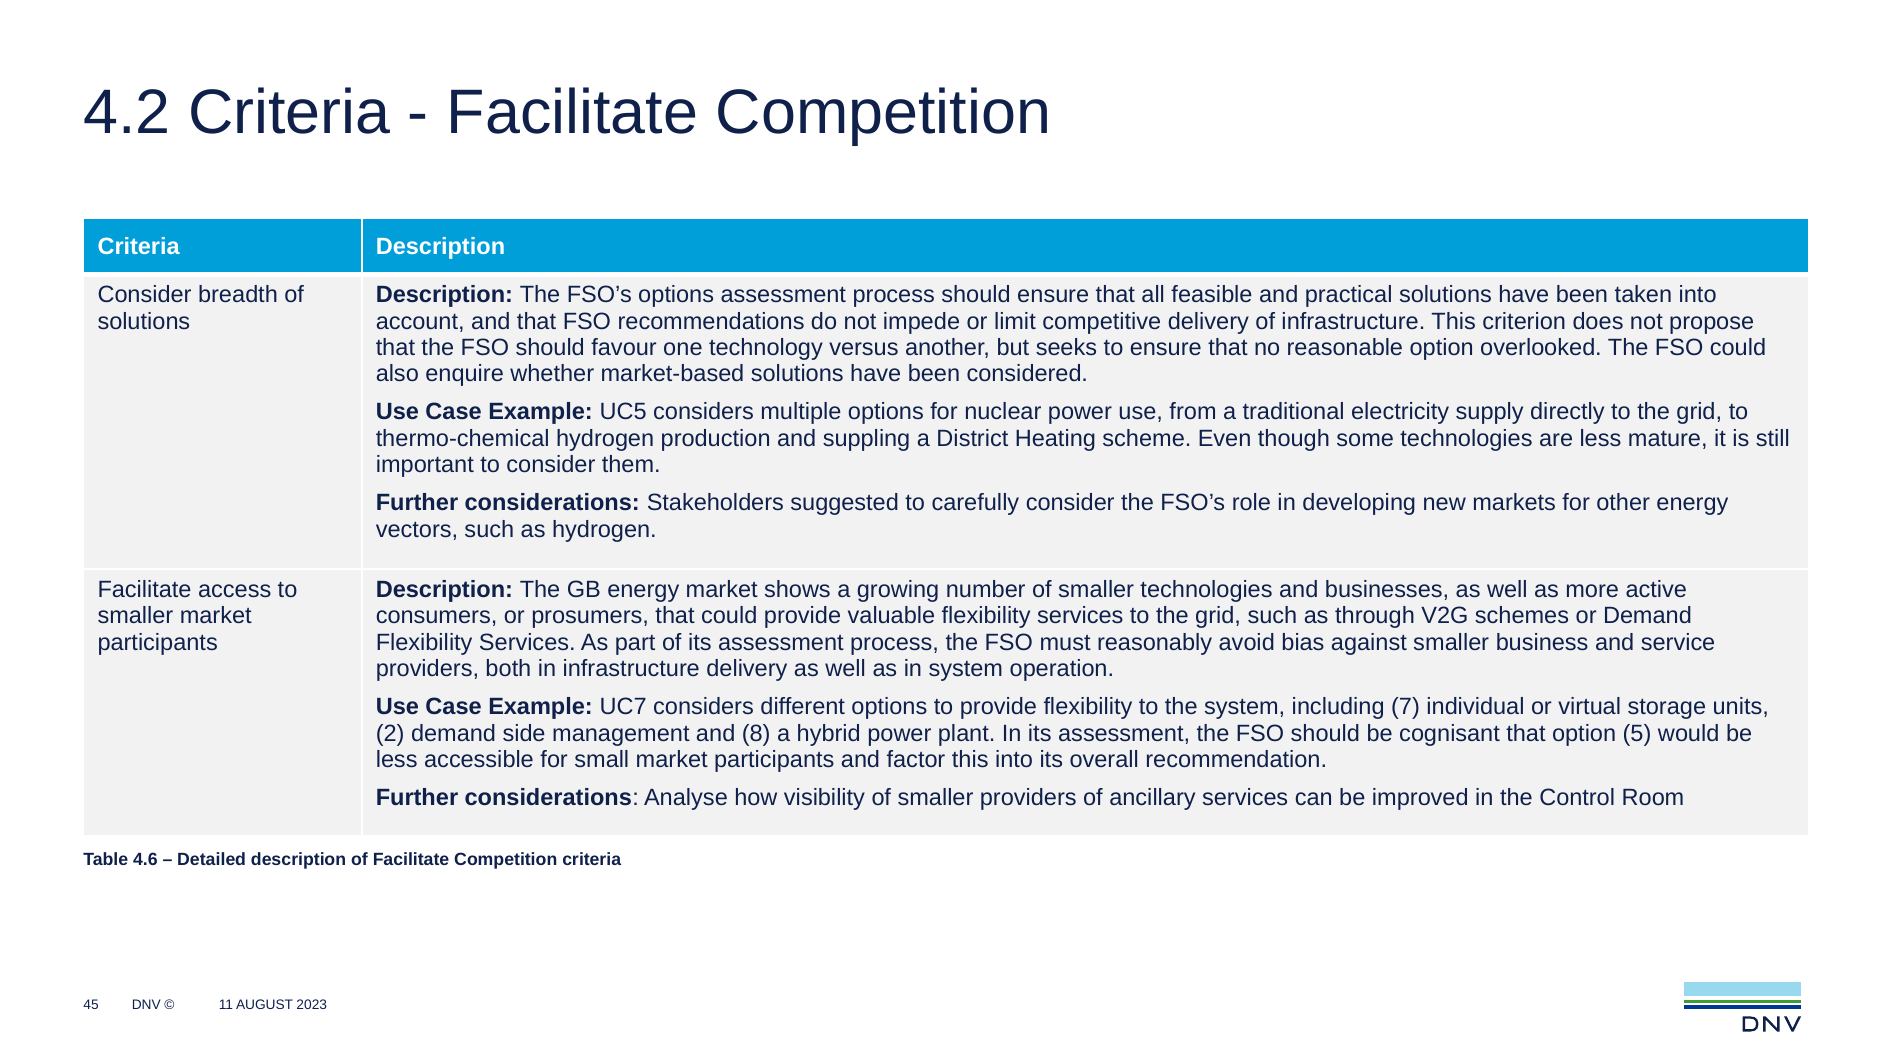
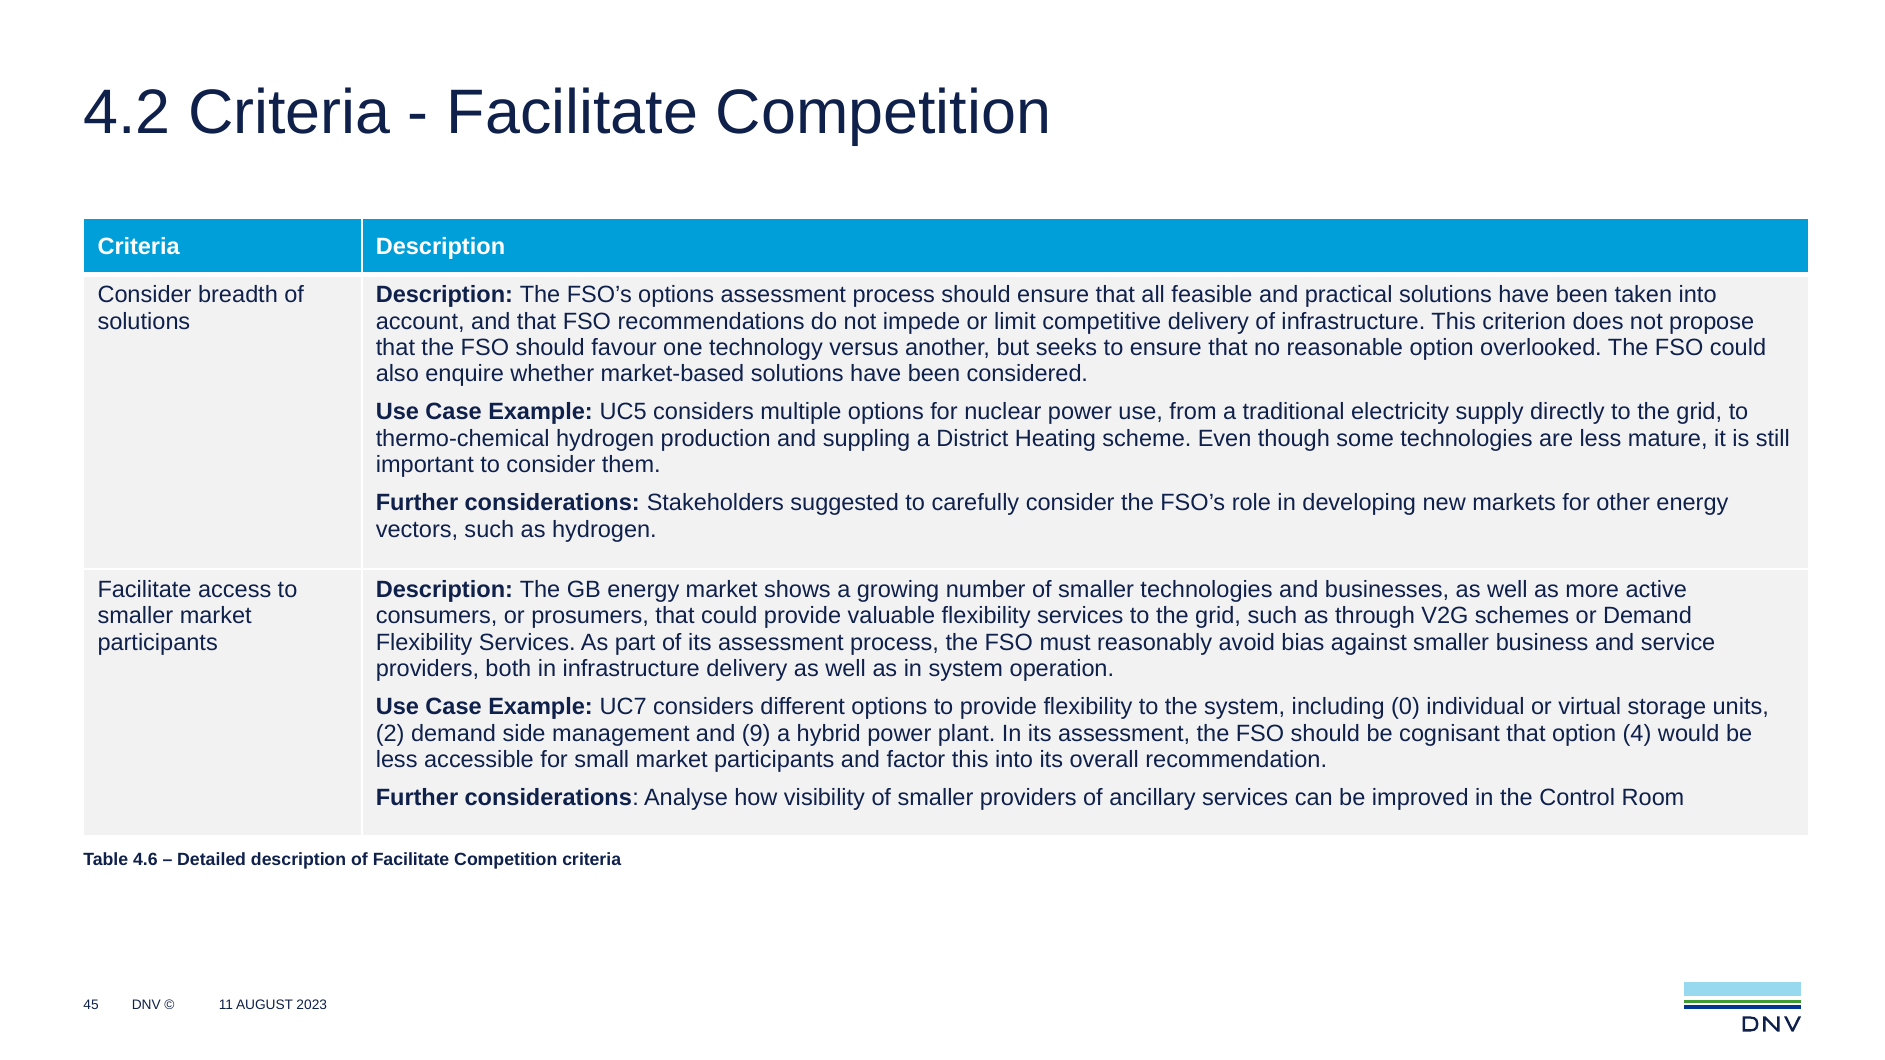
7: 7 -> 0
8: 8 -> 9
5: 5 -> 4
